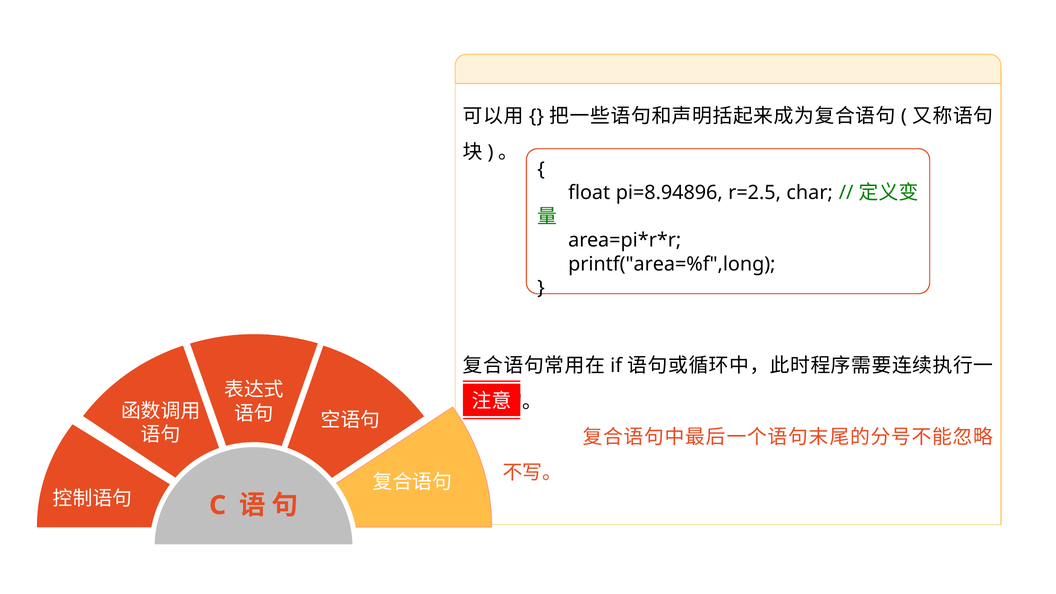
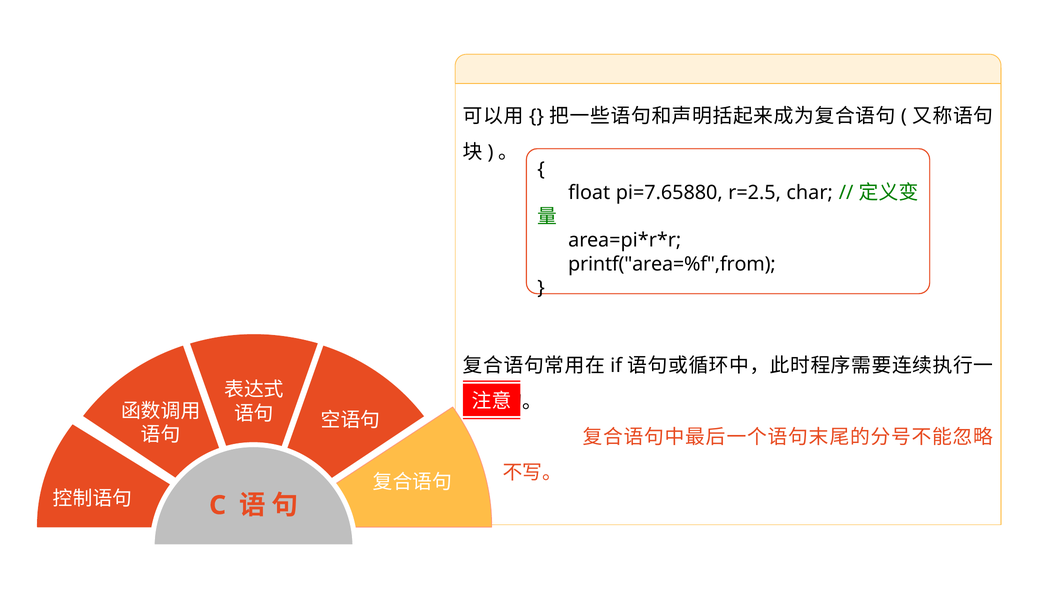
pi=8.94896: pi=8.94896 -> pi=7.65880
printf("area=%f",long: printf("area=%f",long -> printf("area=%f",from
